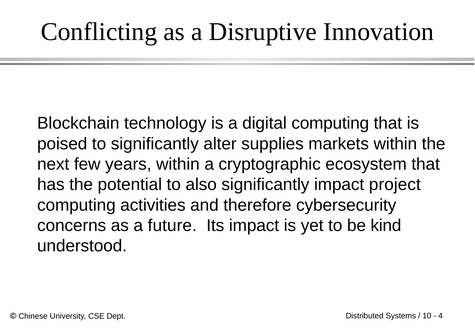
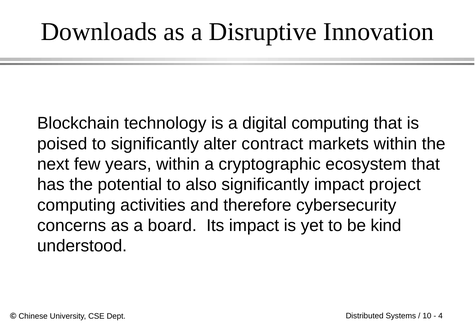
Conflicting: Conflicting -> Downloads
supplies: supplies -> contract
future: future -> board
